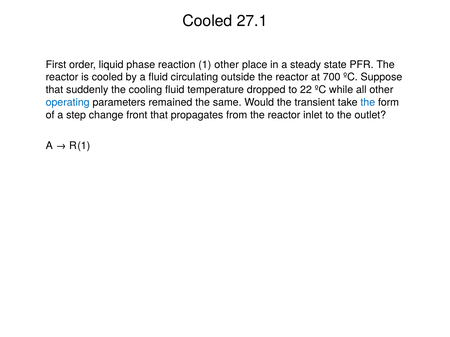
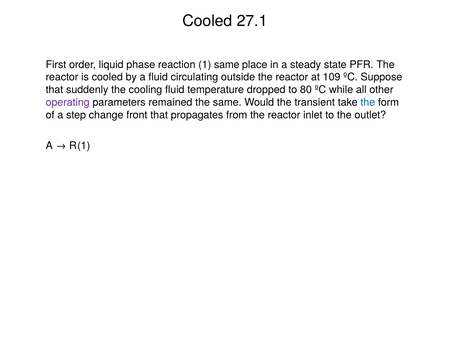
1 other: other -> same
700: 700 -> 109
22: 22 -> 80
operating colour: blue -> purple
